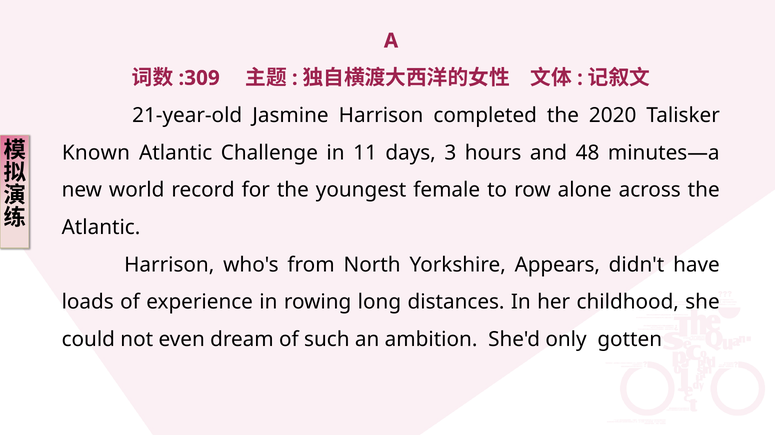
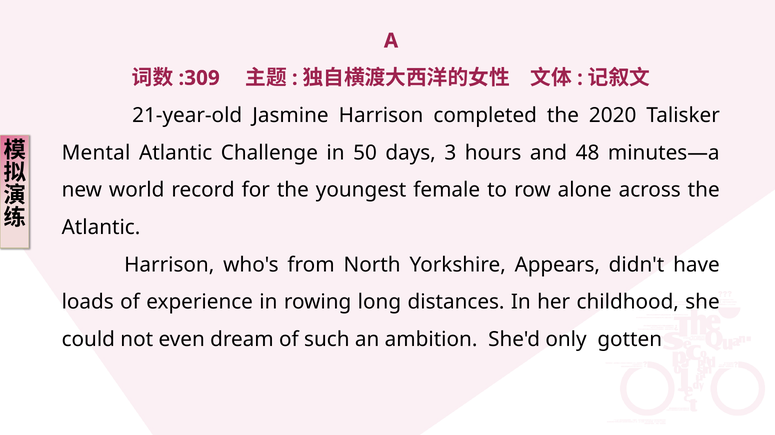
Known: Known -> Mental
11: 11 -> 50
